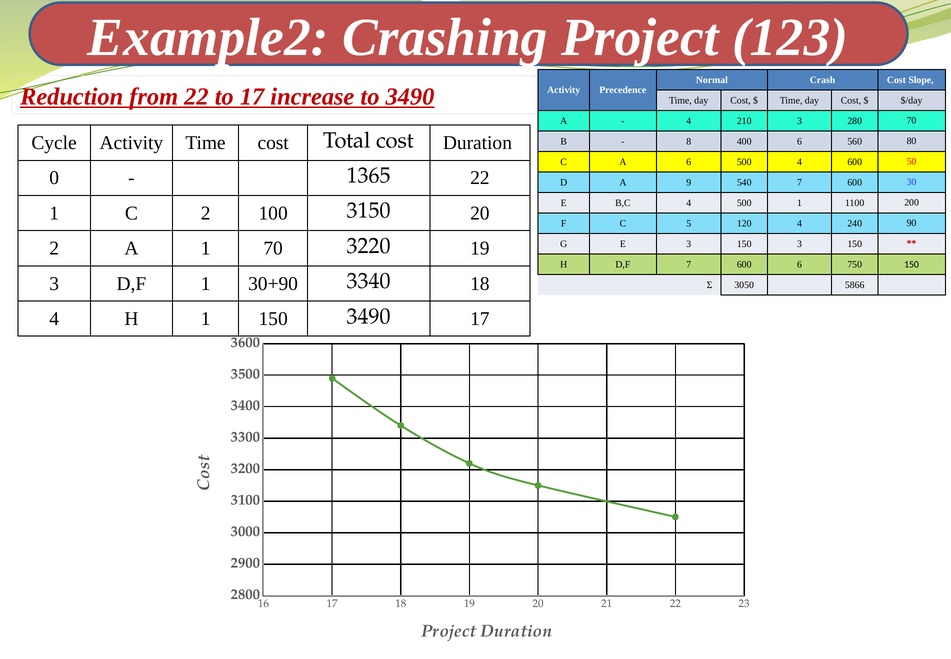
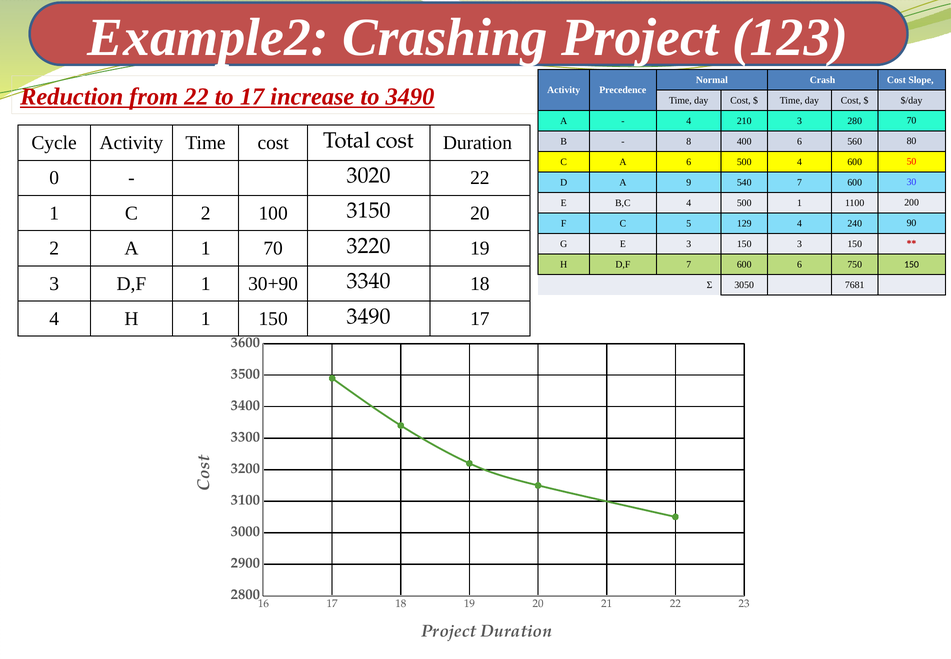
1365: 1365 -> 3020
120: 120 -> 129
5866: 5866 -> 7681
